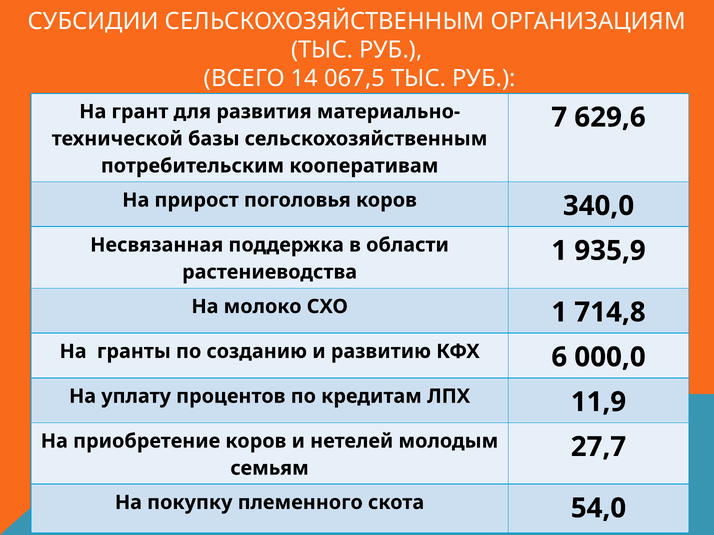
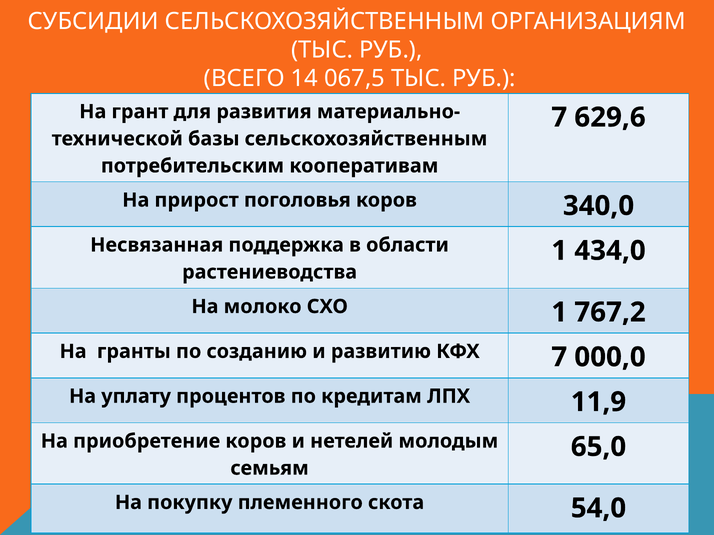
935,9: 935,9 -> 434,0
714,8: 714,8 -> 767,2
КФХ 6: 6 -> 7
27,7: 27,7 -> 65,0
